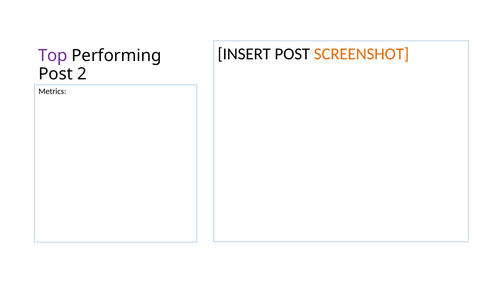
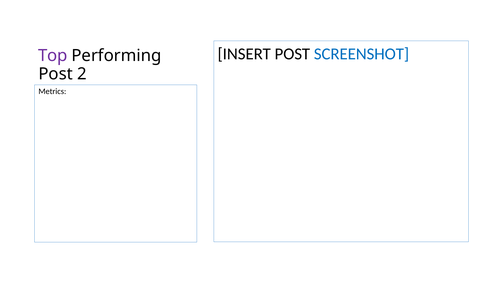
SCREENSHOT colour: orange -> blue
